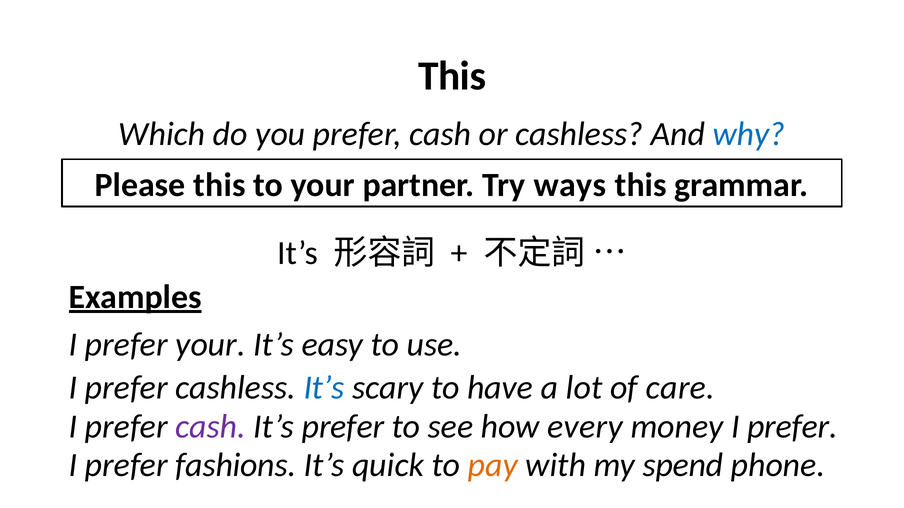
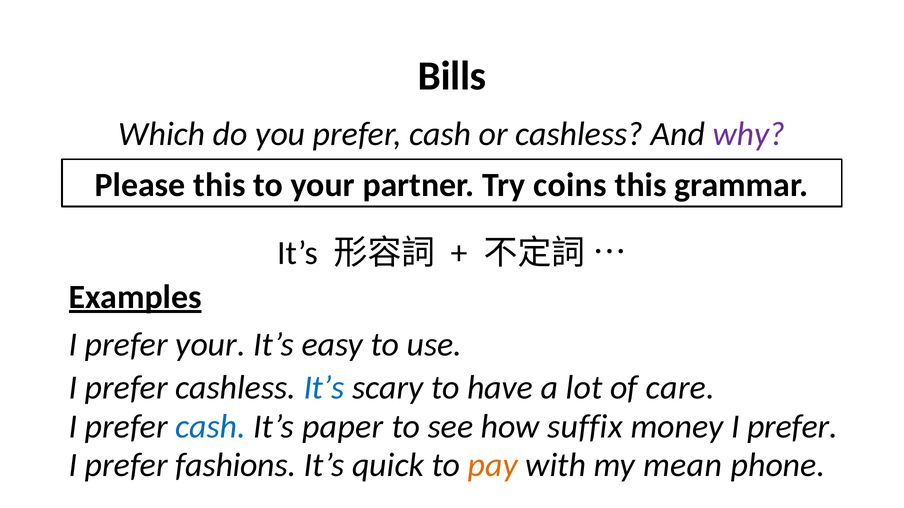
This at (452, 76): This -> Bills
why colour: blue -> purple
ways: ways -> coins
cash at (211, 427) colour: purple -> blue
It’s prefer: prefer -> paper
every: every -> suffix
spend: spend -> mean
